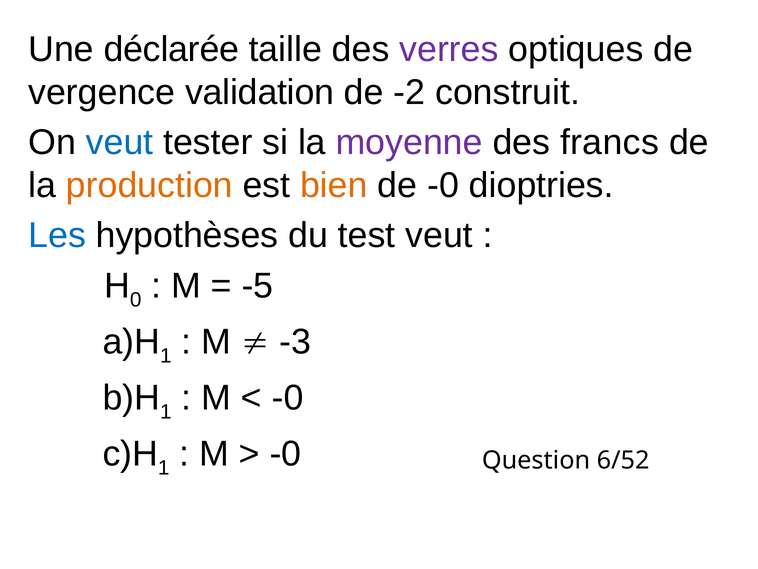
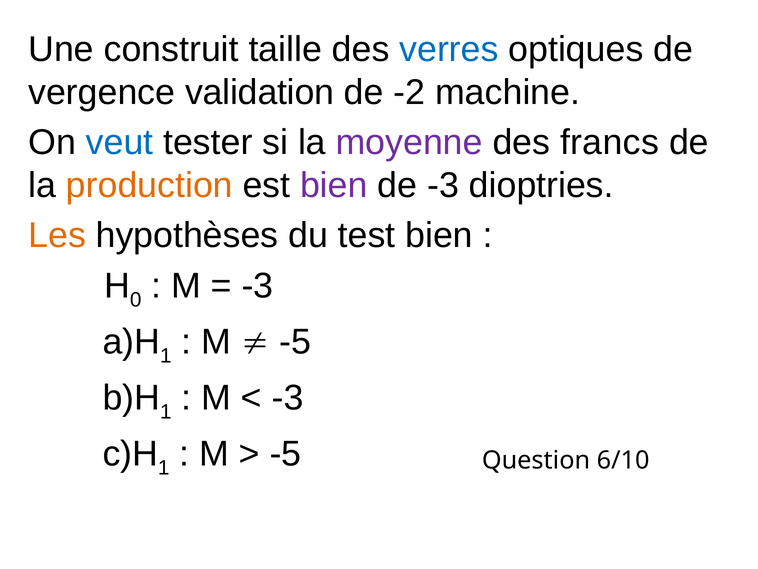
déclarée: déclarée -> construit
verres colour: purple -> blue
construit: construit -> machine
bien at (334, 185) colour: orange -> purple
de -0: -0 -> -3
Les colour: blue -> orange
test veut: veut -> bien
-5 at (257, 286): -5 -> -3
-3 at (295, 342): -3 -> -5
-0 at (288, 398): -0 -> -3
-0 at (285, 454): -0 -> -5
6/52: 6/52 -> 6/10
